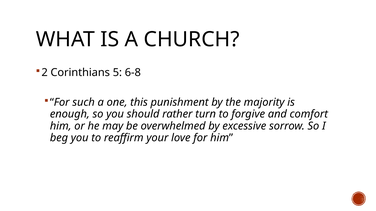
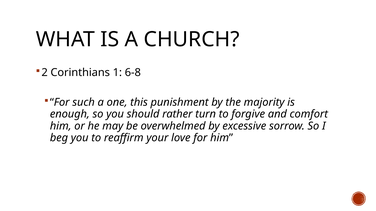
5: 5 -> 1
